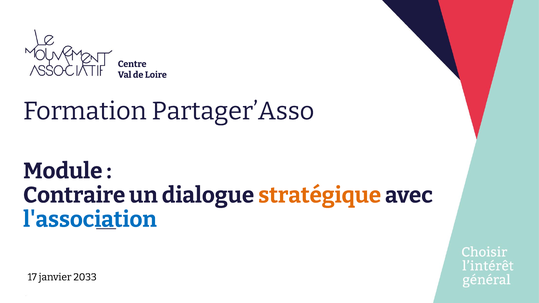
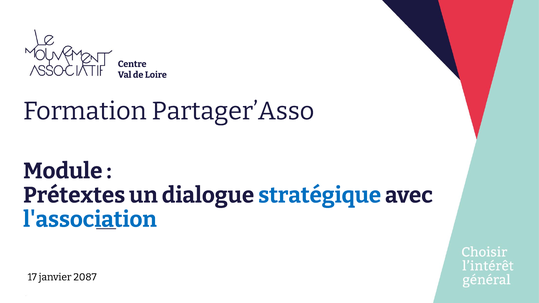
Contraire: Contraire -> Prétextes
stratégique colour: orange -> blue
2033: 2033 -> 2087
